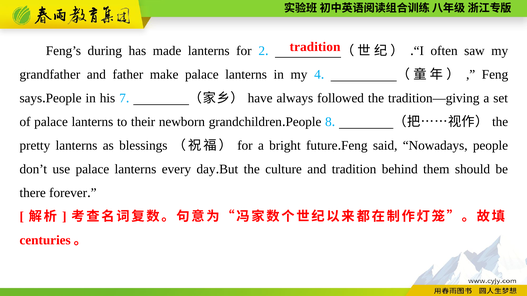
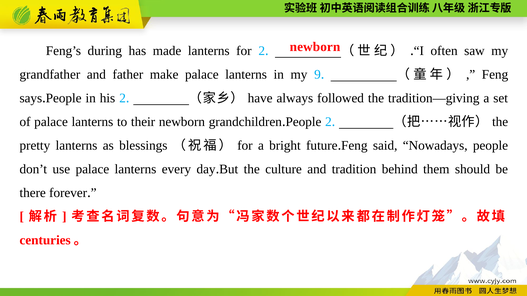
tradition at (315, 47): tradition -> newborn
4: 4 -> 9
his 7: 7 -> 2
People 8: 8 -> 2
